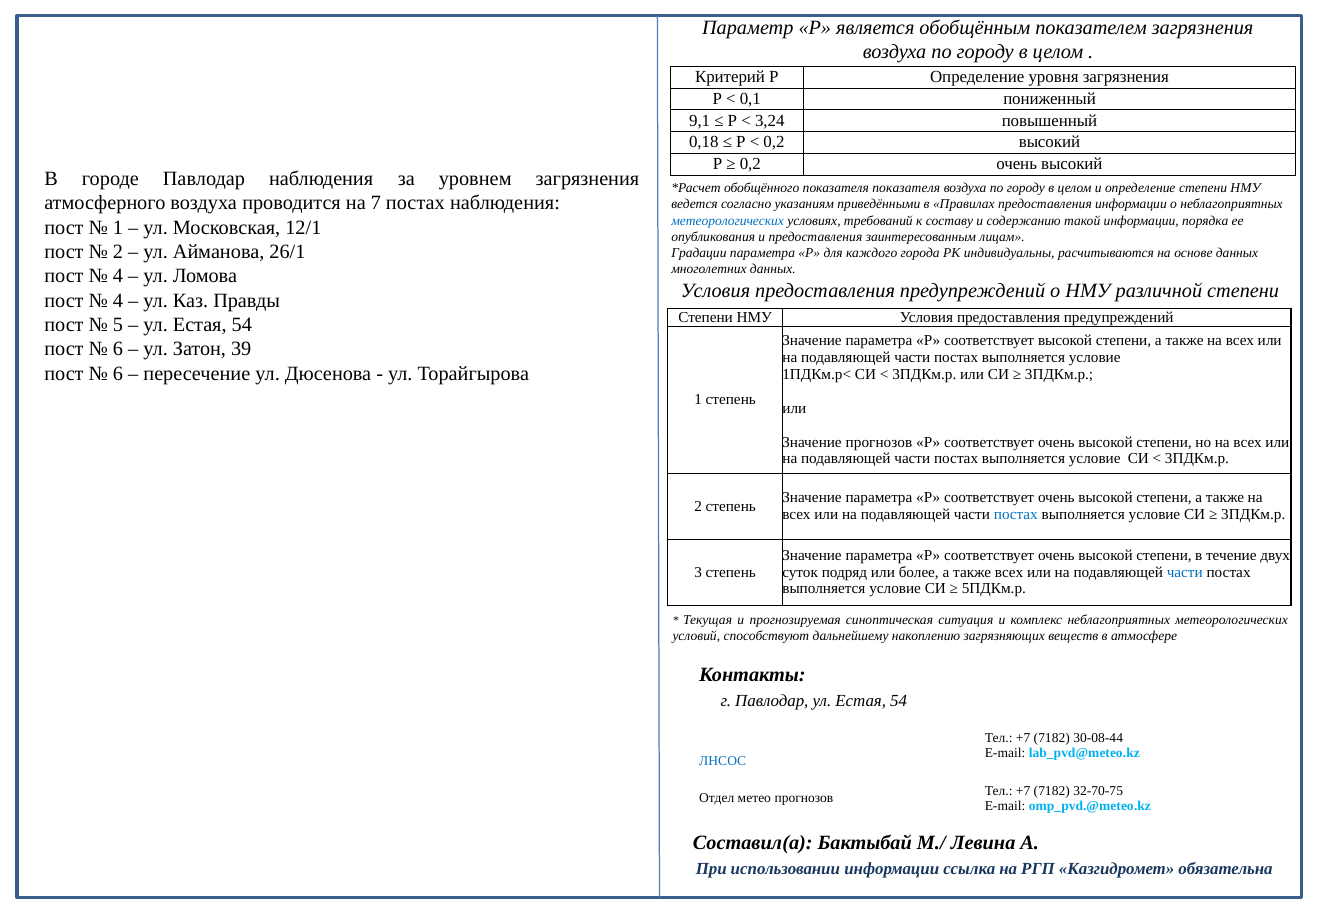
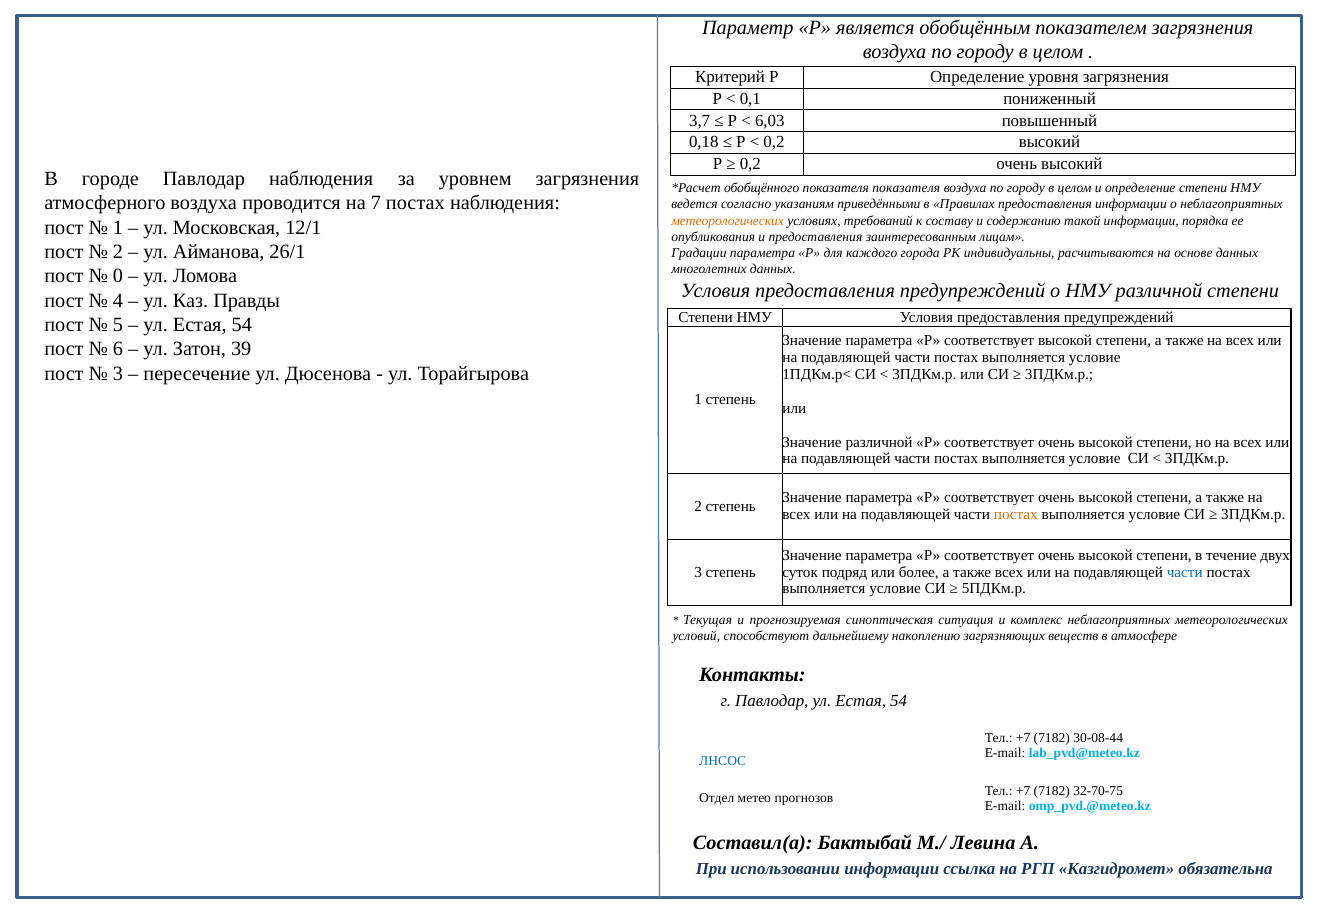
9,1: 9,1 -> 3,7
3,24: 3,24 -> 6,03
метеорологических at (728, 221) colour: blue -> orange
4 at (118, 276): 4 -> 0
6 at (118, 374): 6 -> 3
Значение прогнозов: прогнозов -> различной
постах at (1016, 515) colour: blue -> orange
